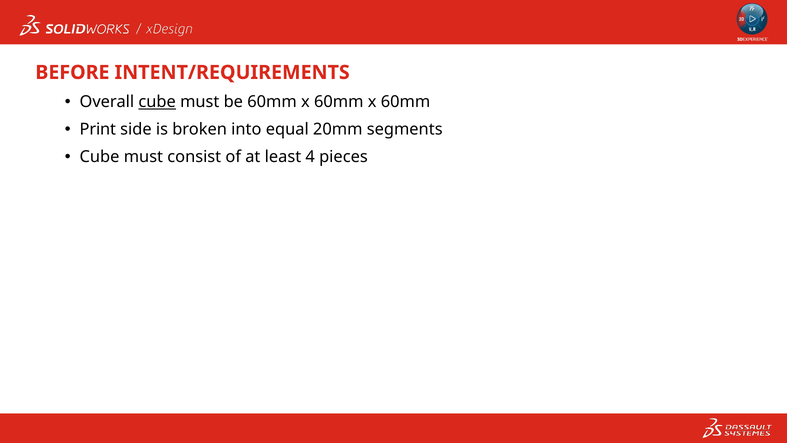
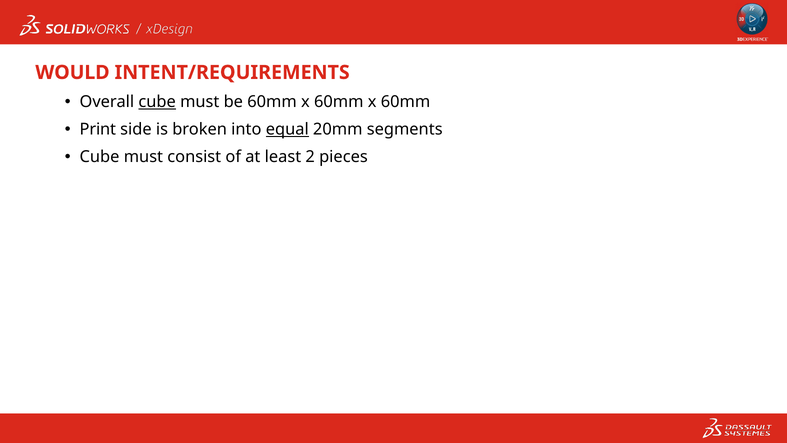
BEFORE: BEFORE -> WOULD
equal underline: none -> present
4: 4 -> 2
